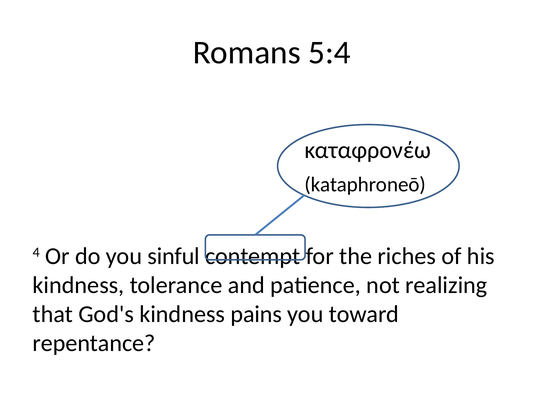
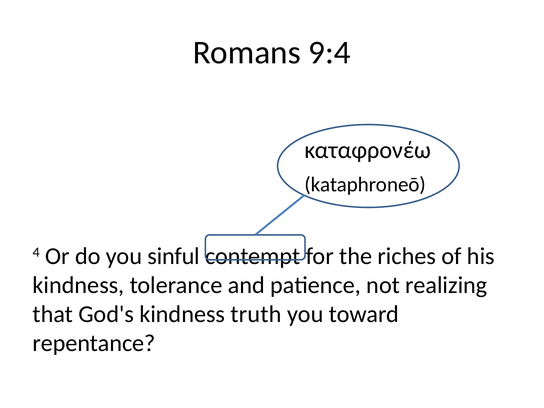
5:4: 5:4 -> 9:4
pains: pains -> truth
